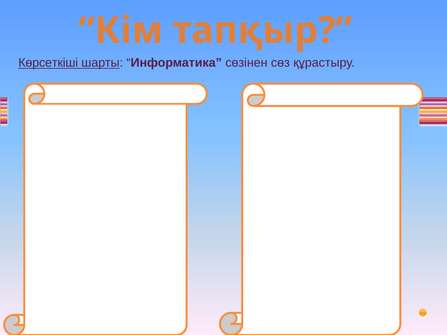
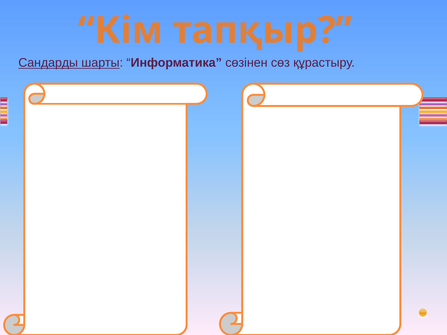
Көрсеткіші: Көрсеткіші -> Сандарды
